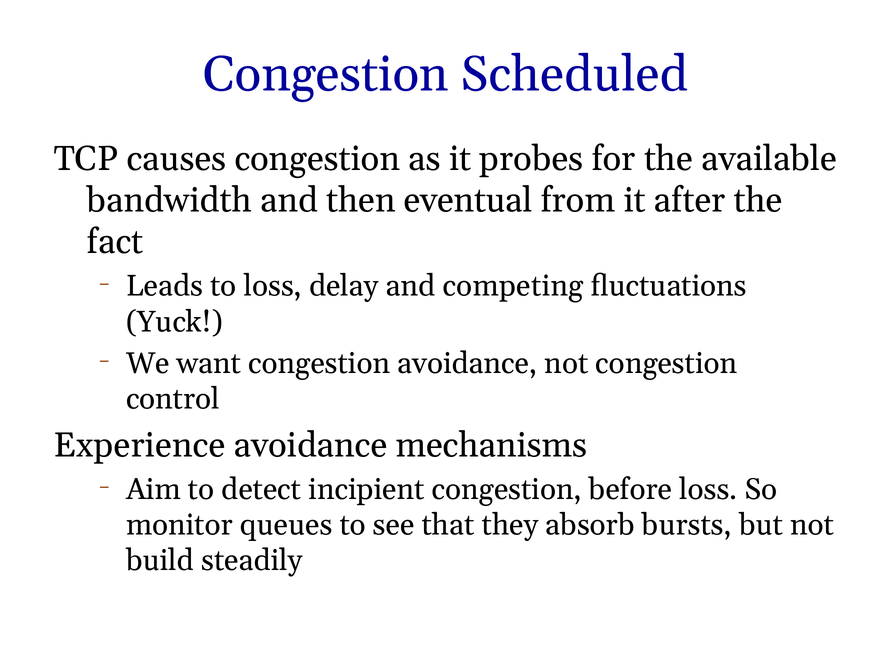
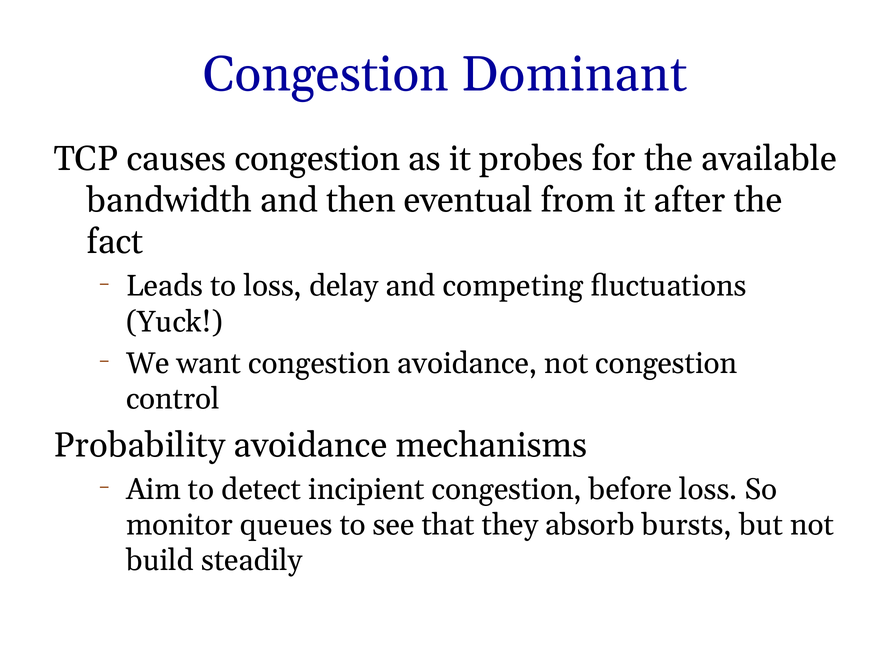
Scheduled: Scheduled -> Dominant
Experience: Experience -> Probability
